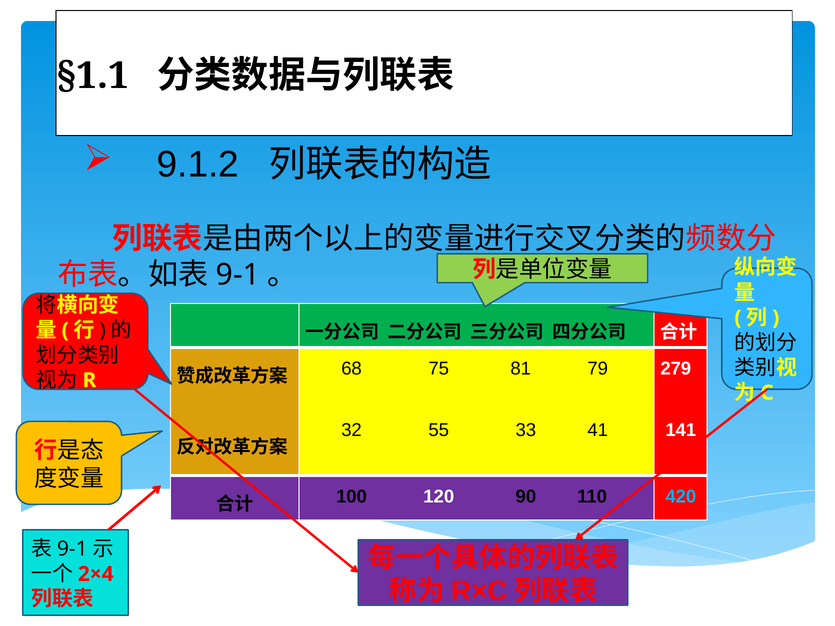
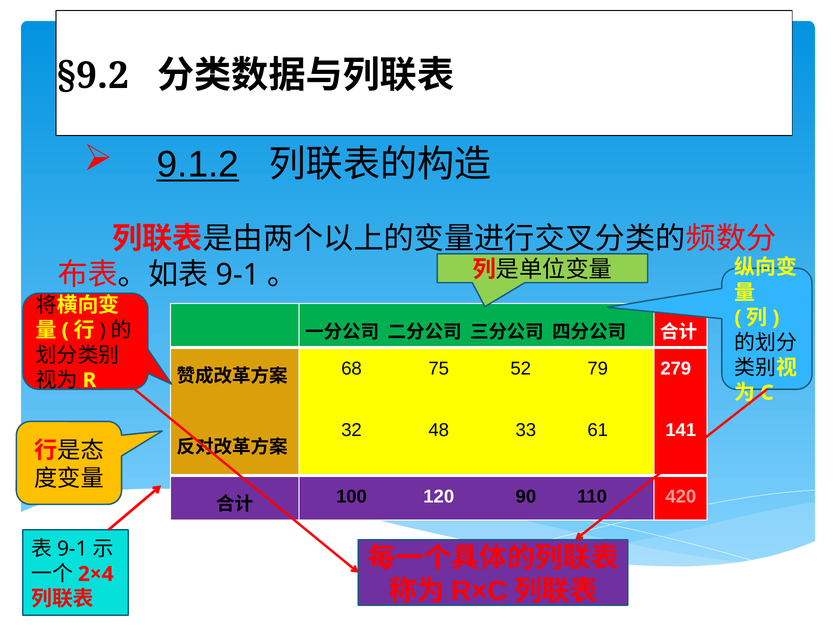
§1.1: §1.1 -> §9.2
9.1.2 underline: none -> present
81: 81 -> 52
55: 55 -> 48
41: 41 -> 61
420 colour: light blue -> pink
